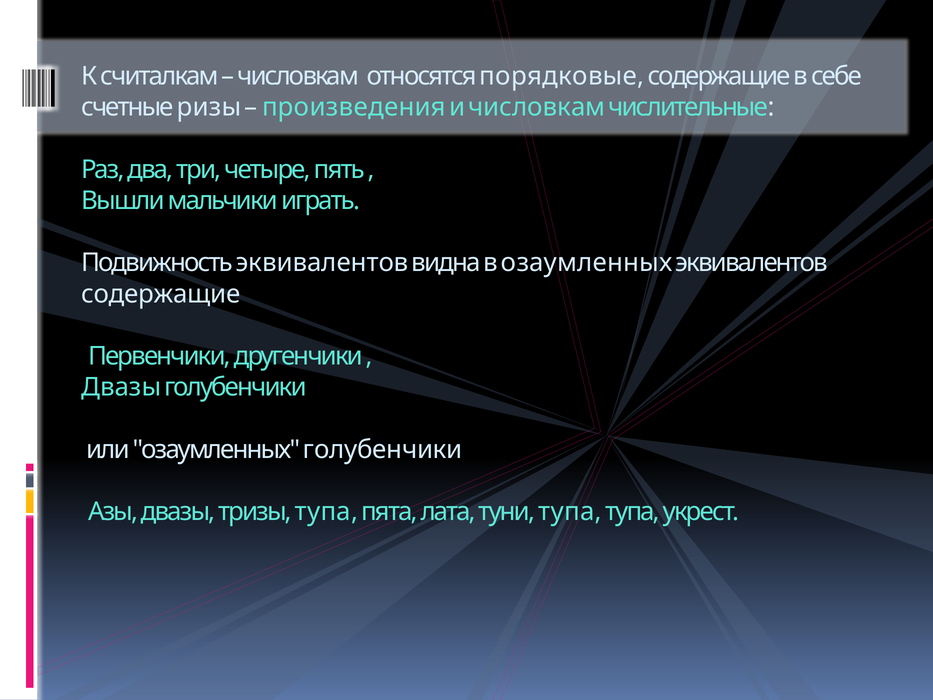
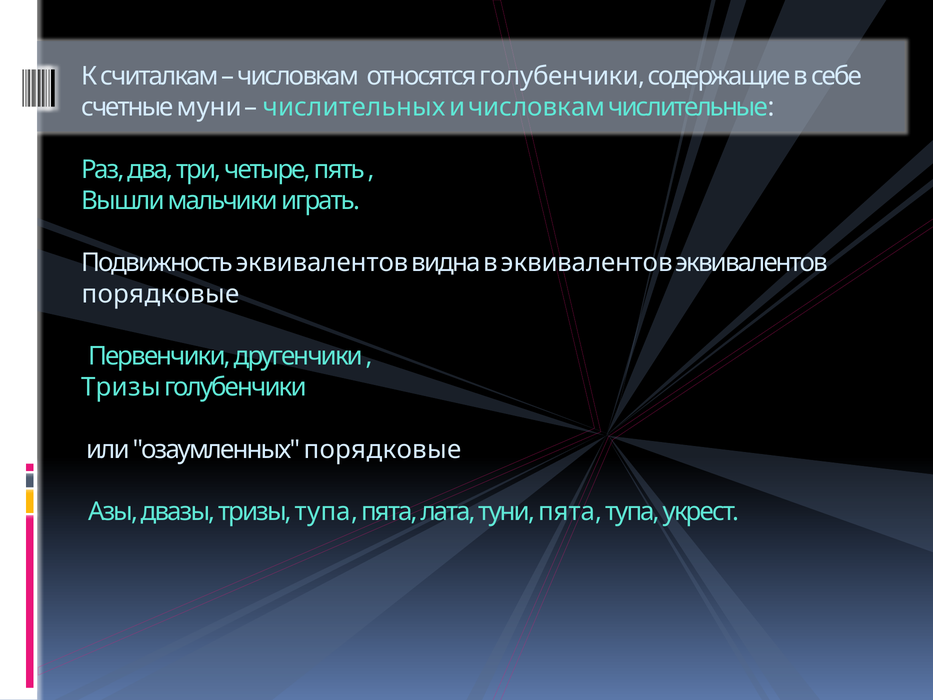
относятся порядковые: порядковые -> голубенчики
ризы: ризы -> муни
произведения: произведения -> числительных
в озаумленных: озаумленных -> эквивалентов
содержащие at (161, 294): содержащие -> порядковые
Двазы at (121, 387): Двазы -> Тризы
озаумленных голубенчики: голубенчики -> порядковые
туни тупа: тупа -> пята
